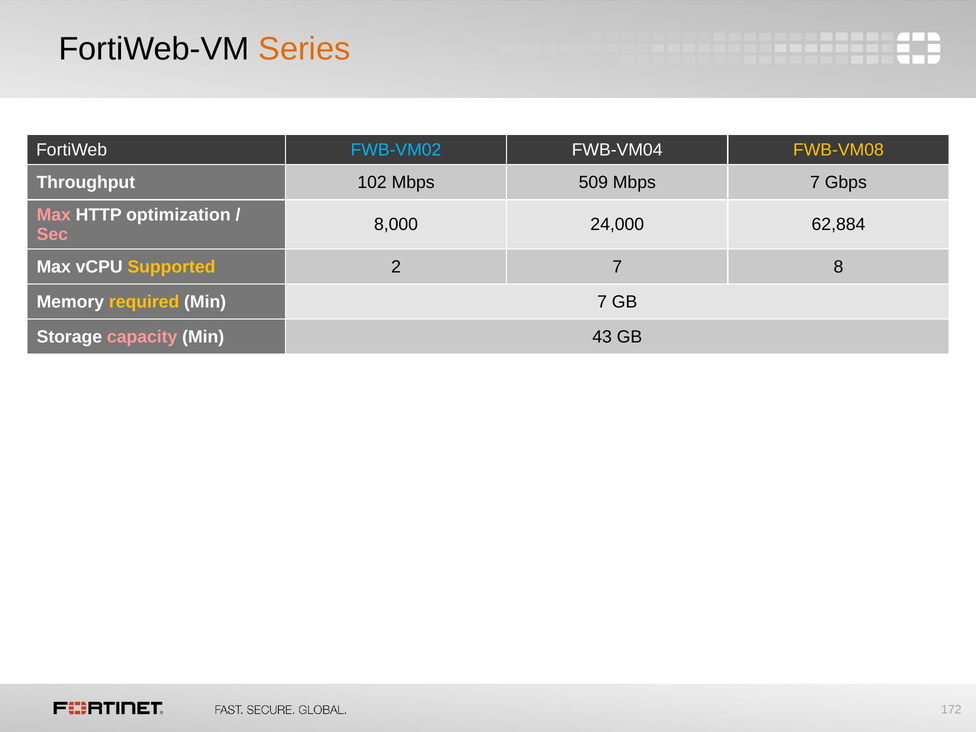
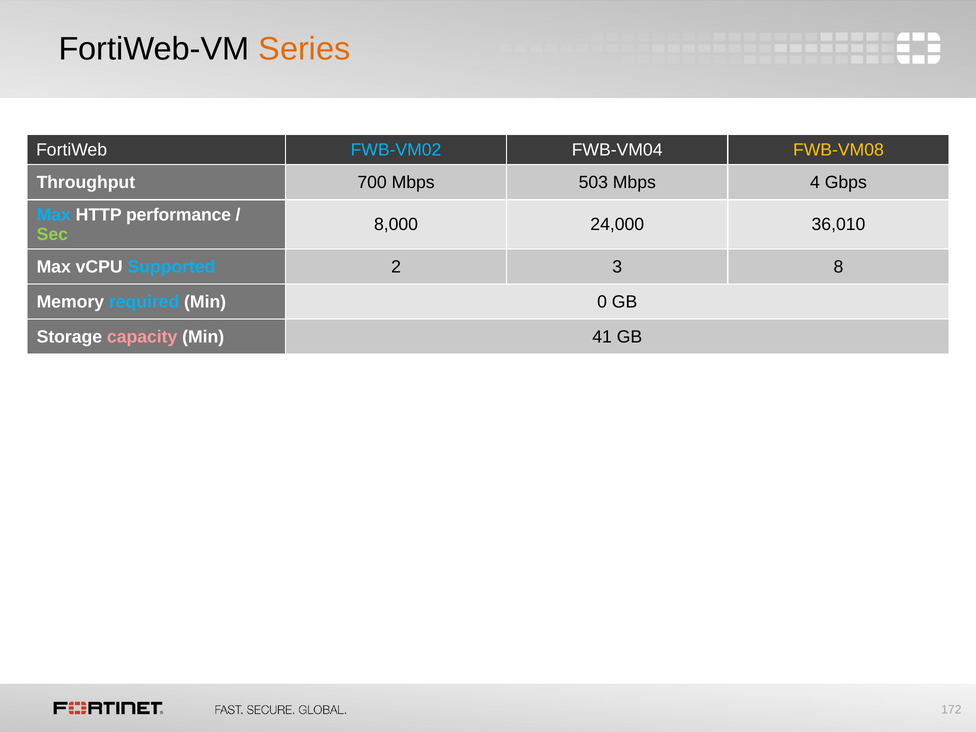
102: 102 -> 700
509: 509 -> 503
Mbps 7: 7 -> 4
Max at (54, 215) colour: pink -> light blue
optimization: optimization -> performance
62,884: 62,884 -> 36,010
Sec colour: pink -> light green
Supported colour: yellow -> light blue
2 7: 7 -> 3
required colour: yellow -> light blue
Min 7: 7 -> 0
43: 43 -> 41
